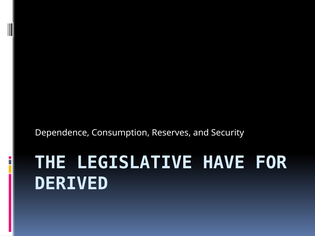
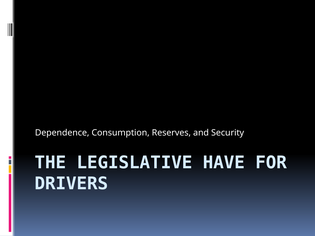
DERIVED: DERIVED -> DRIVERS
